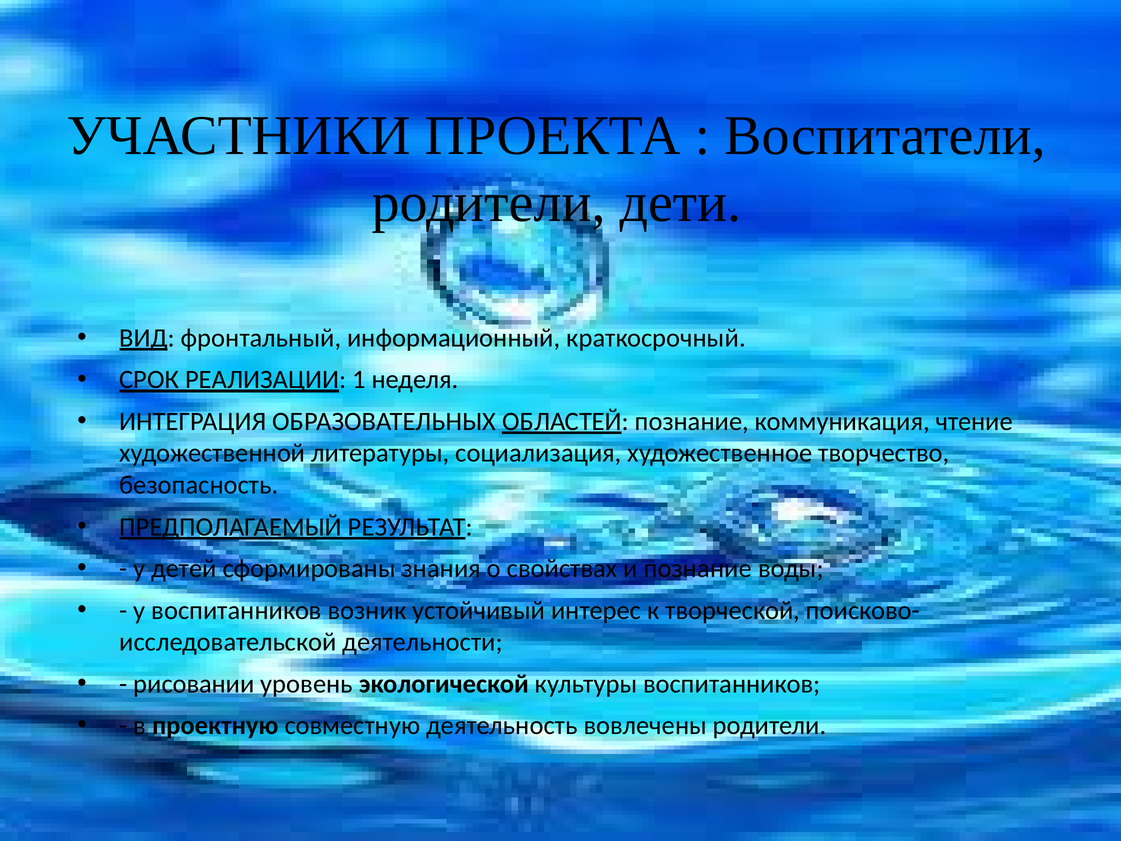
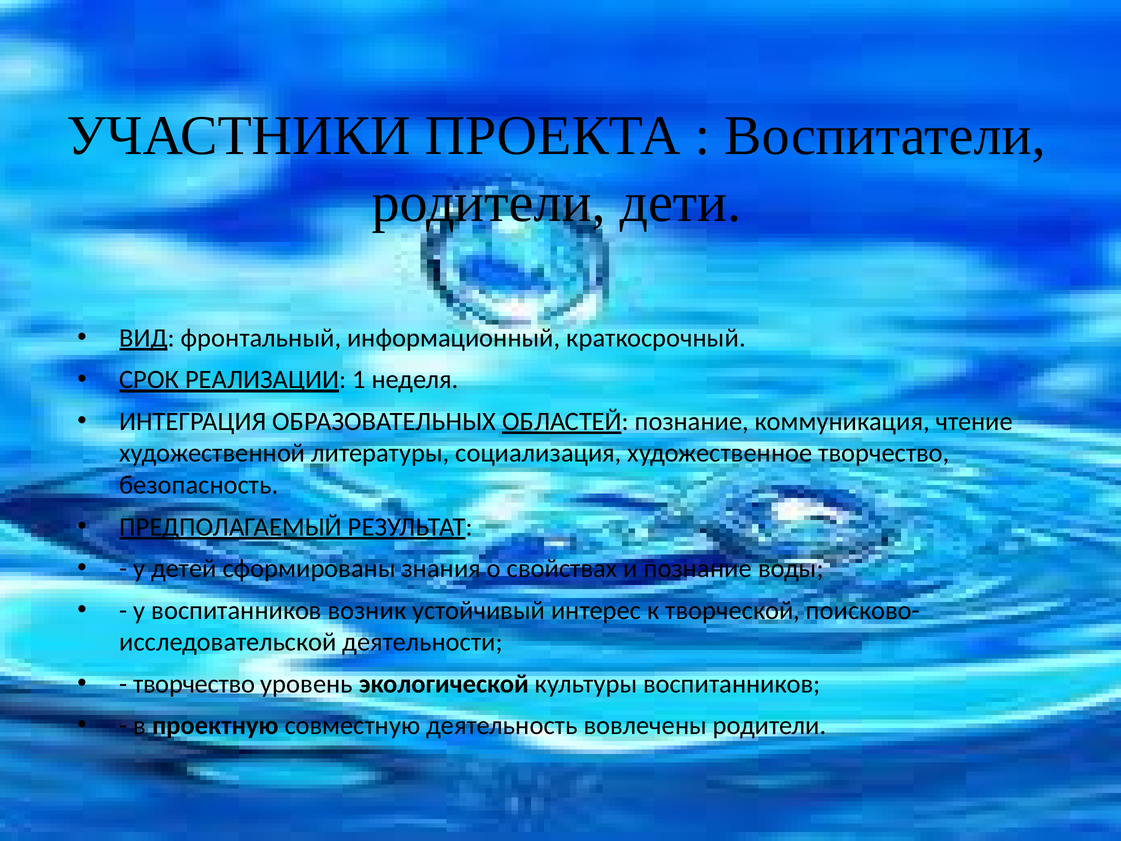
рисовании at (194, 684): рисовании -> творчество
